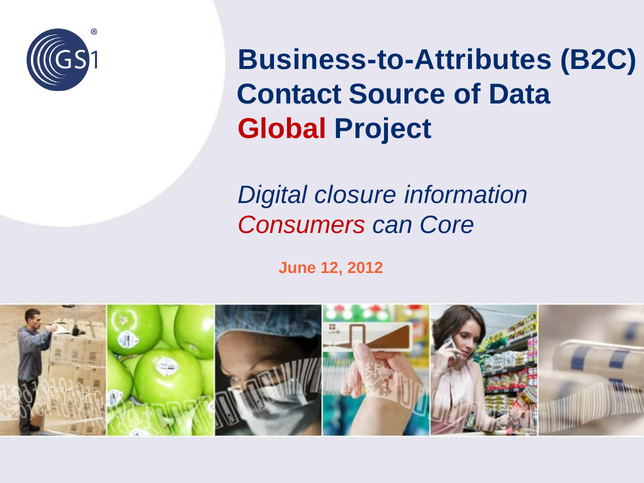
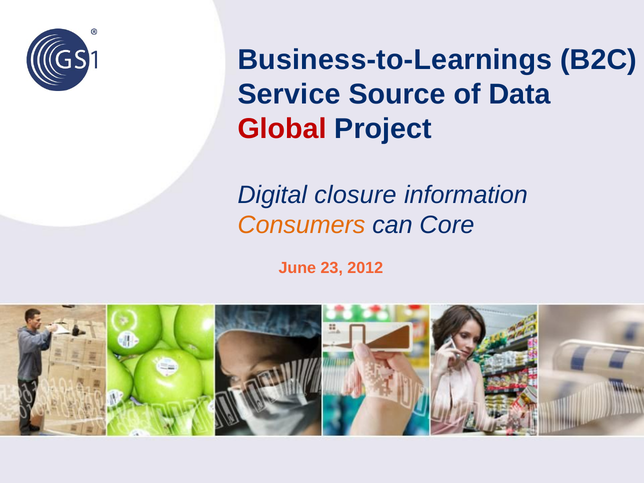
Business-to-Attributes: Business-to-Attributes -> Business-to-Learnings
Contact: Contact -> Service
Consumers colour: red -> orange
12: 12 -> 23
